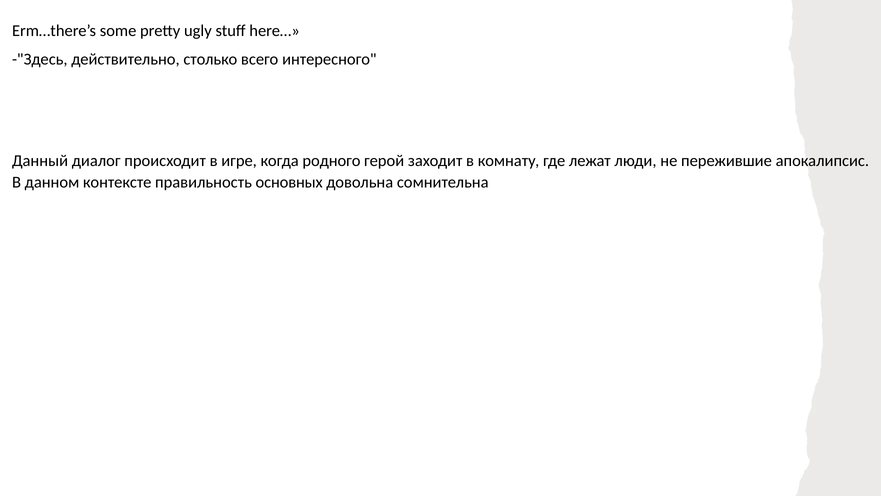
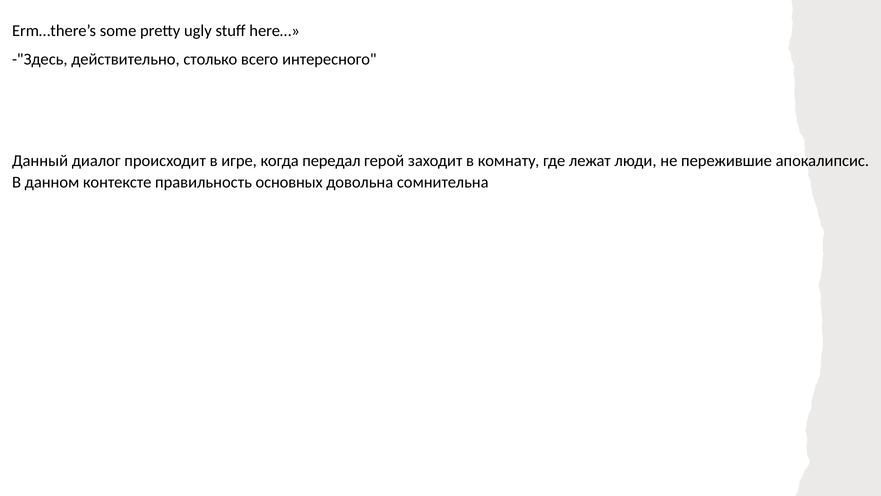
родного: родного -> передал
